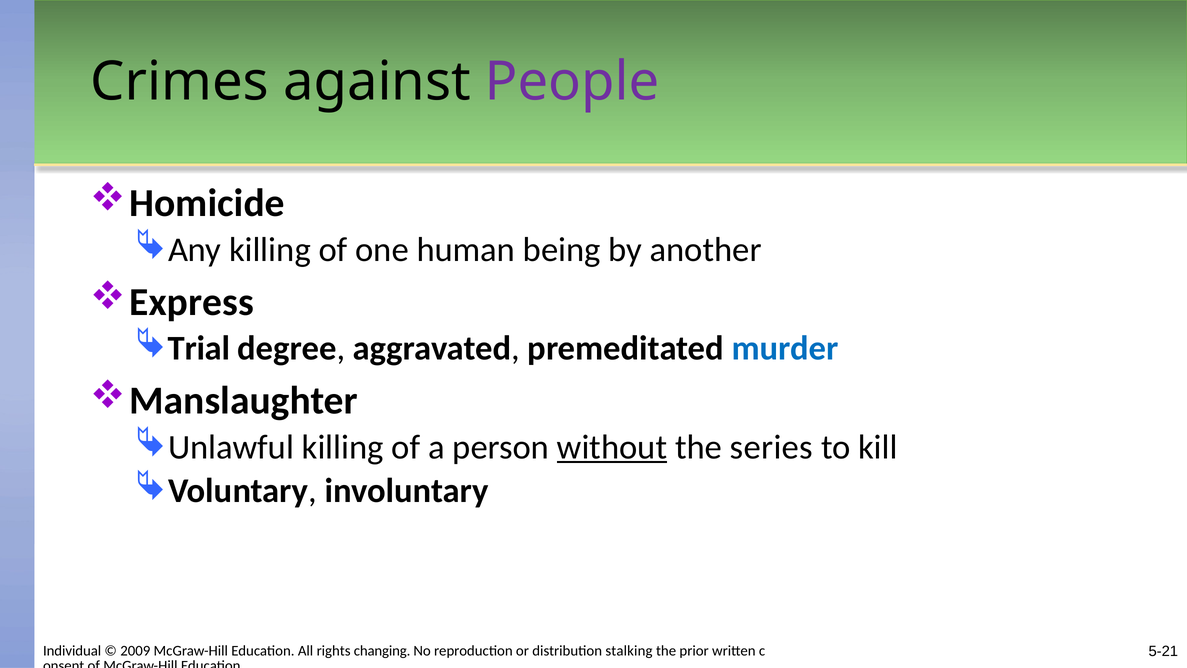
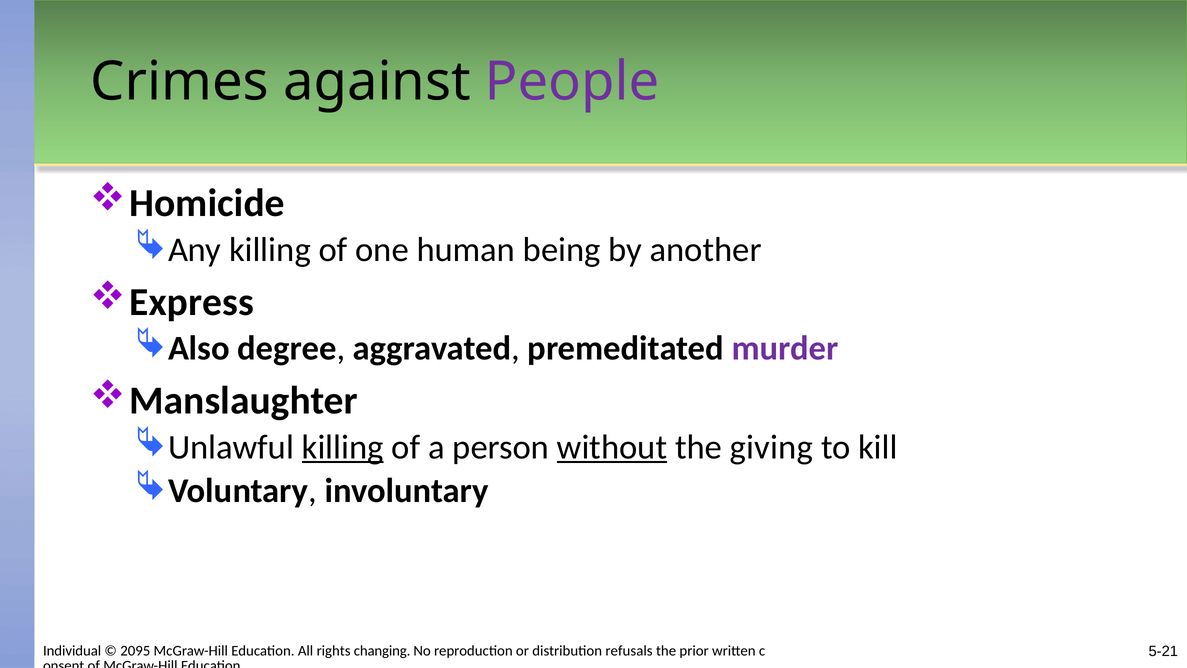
Trial: Trial -> Also
murder colour: blue -> purple
killing at (343, 447) underline: none -> present
series: series -> giving
2009: 2009 -> 2095
stalking: stalking -> refusals
